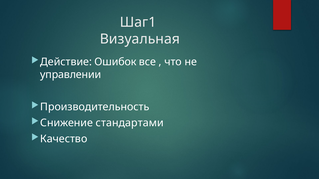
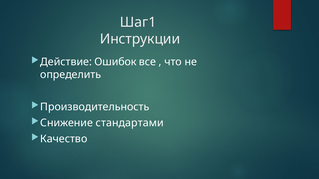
Визуальная: Визуальная -> Инструкции
управлении: управлении -> определить
